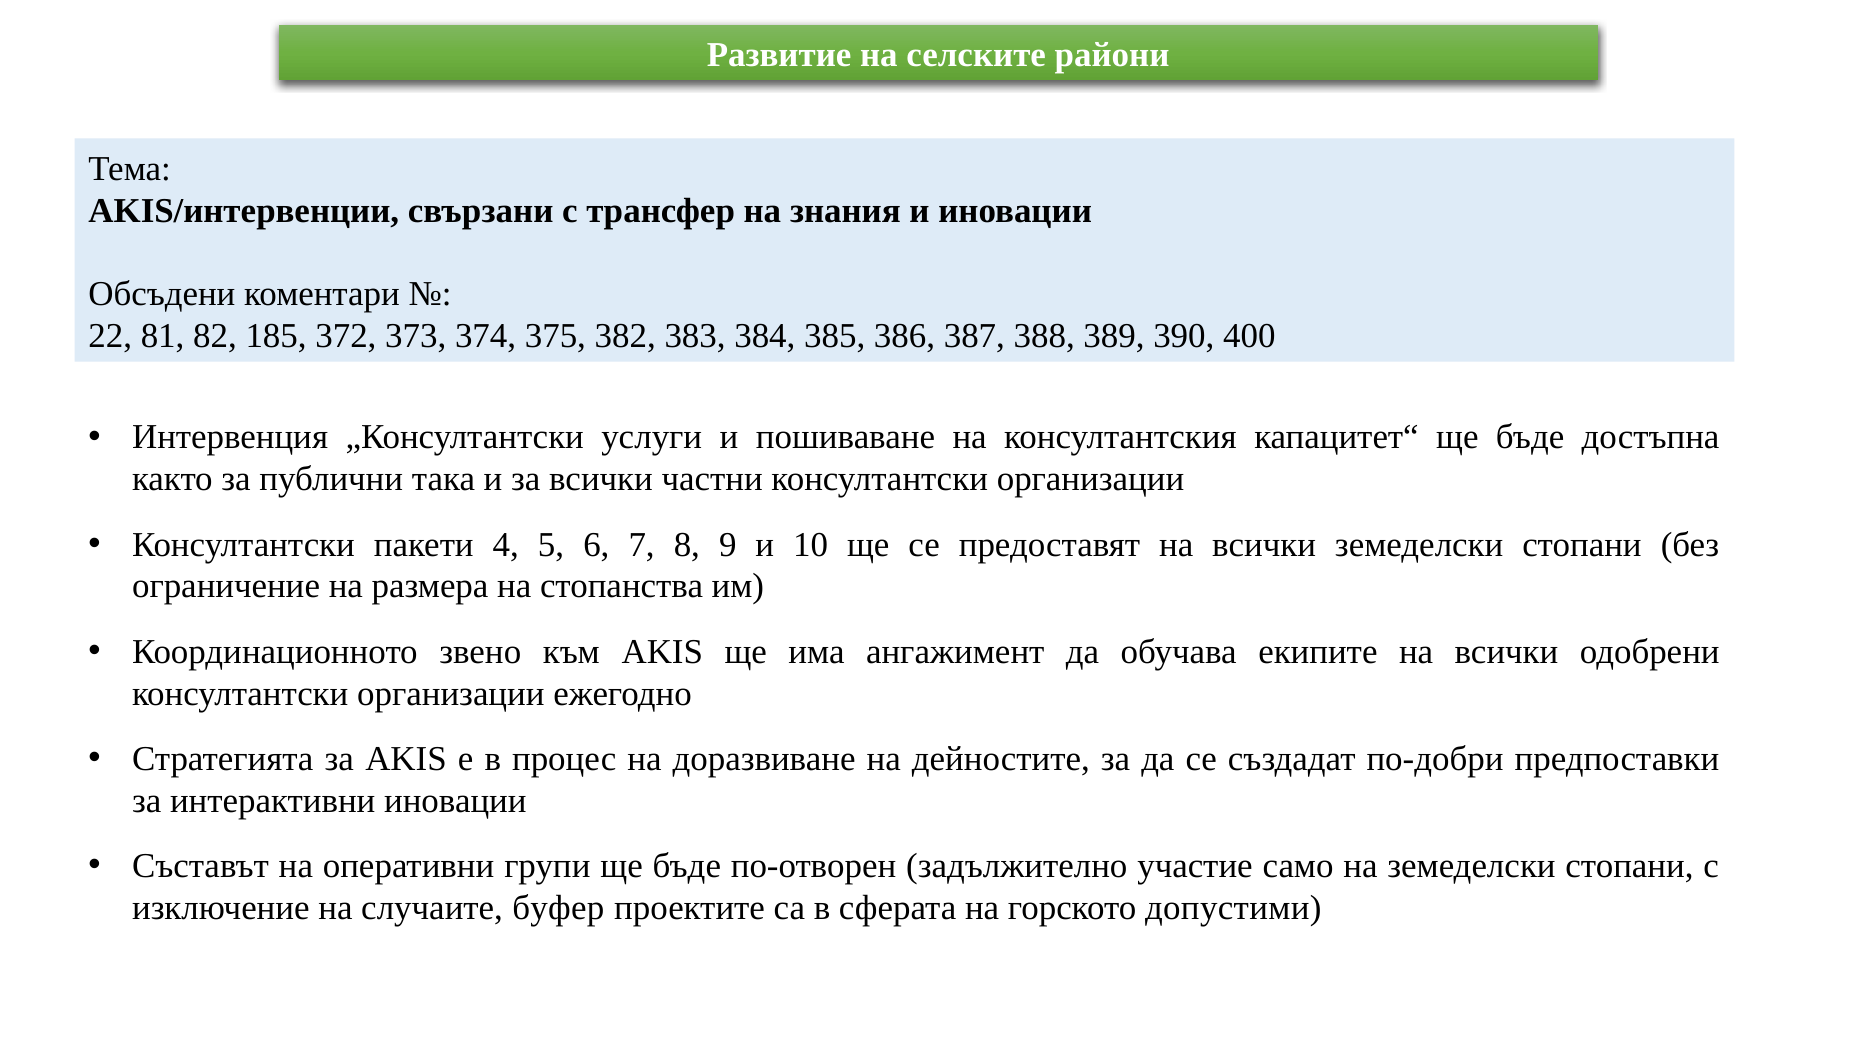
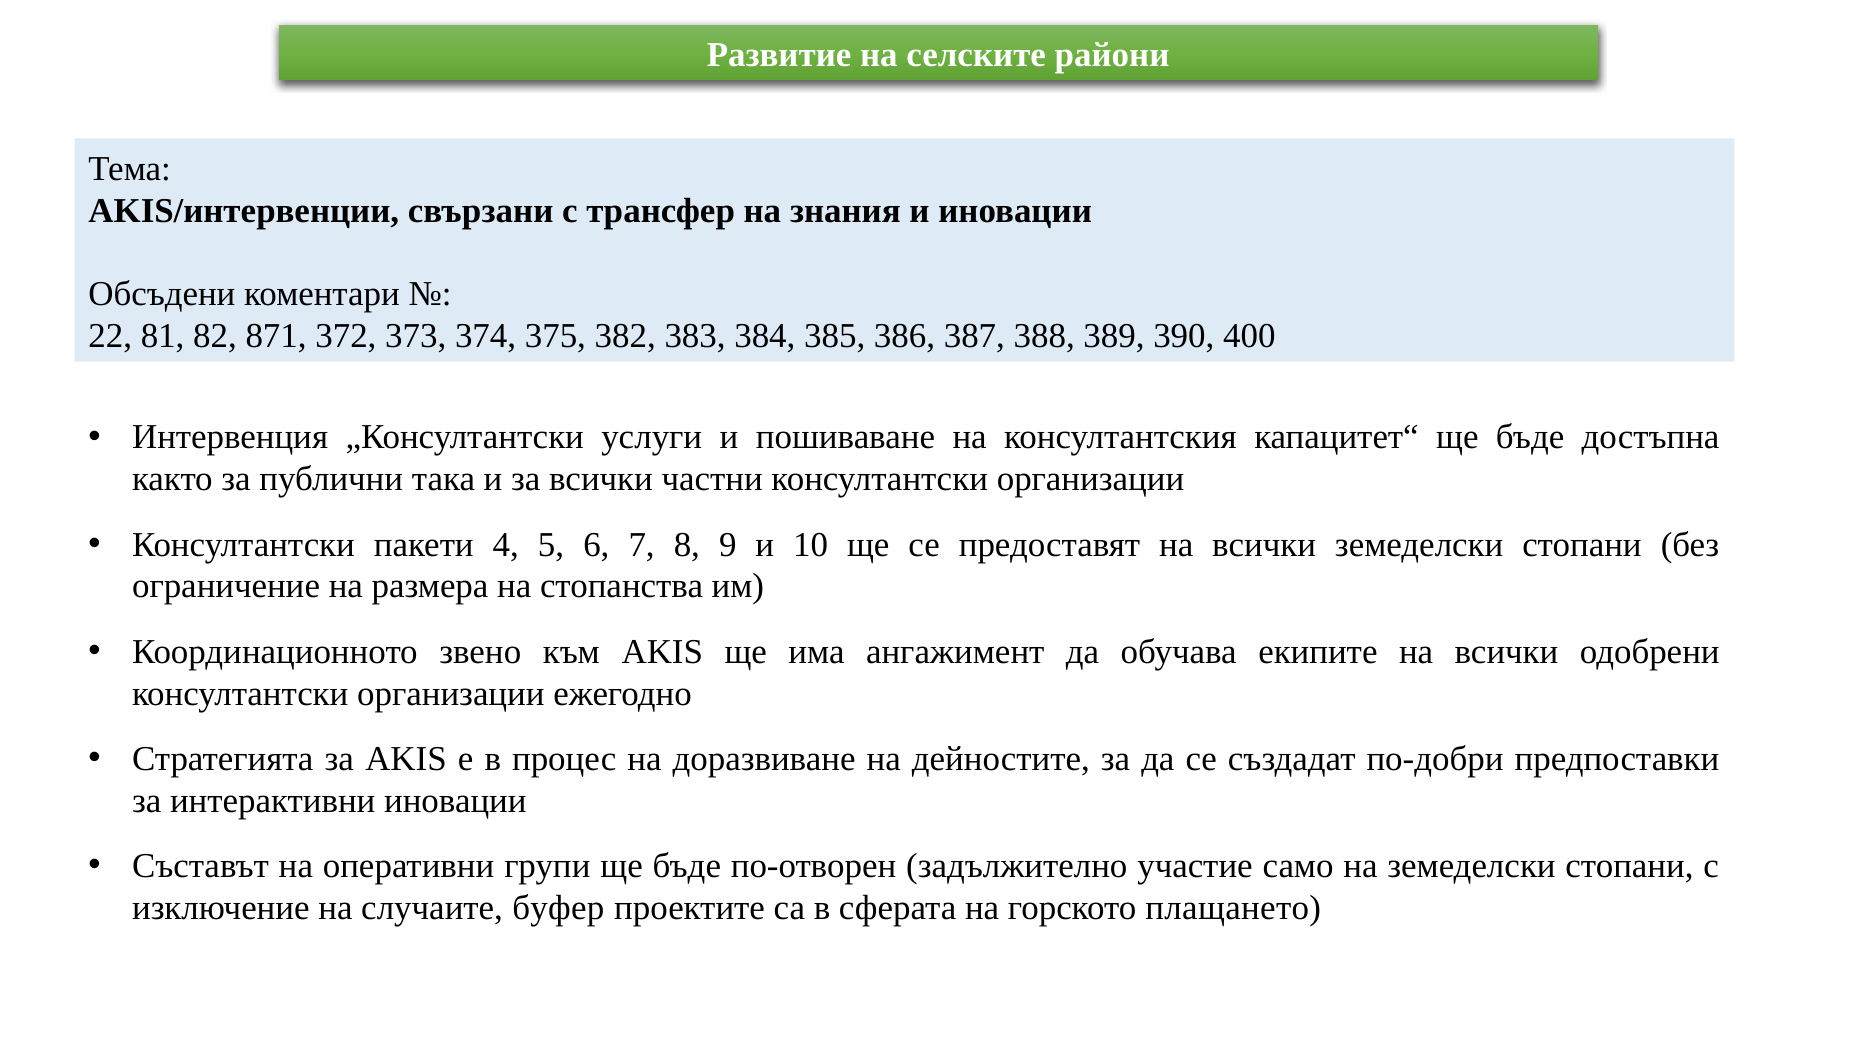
185: 185 -> 871
допустими: допустими -> плащането
